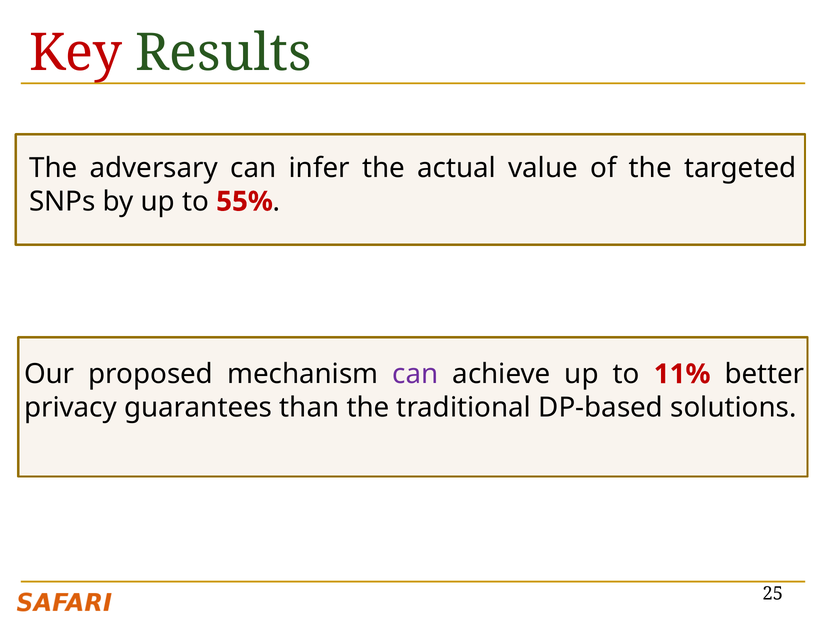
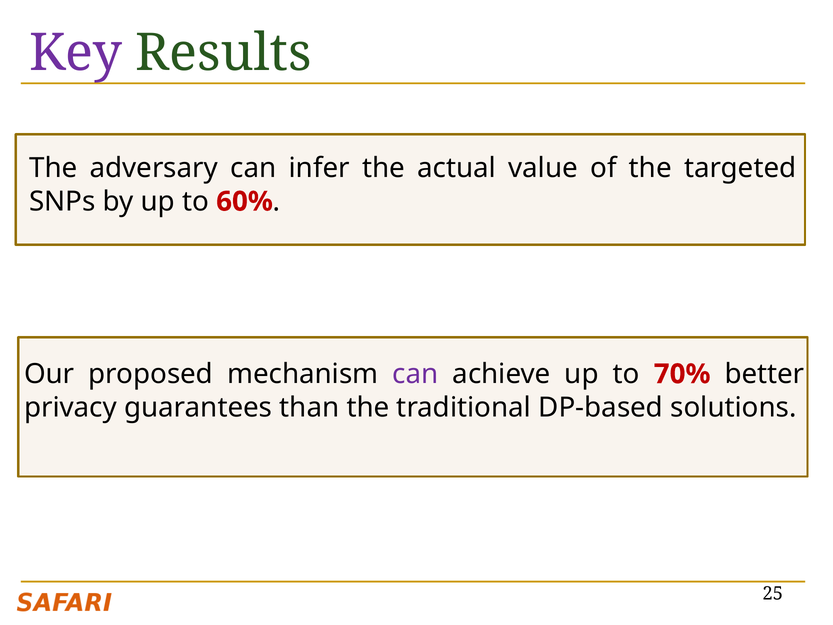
Key colour: red -> purple
55%: 55% -> 60%
11%: 11% -> 70%
